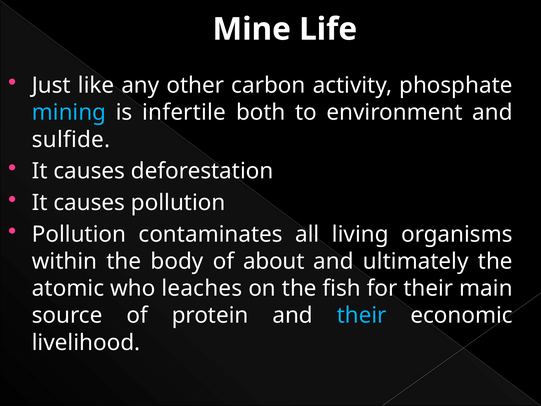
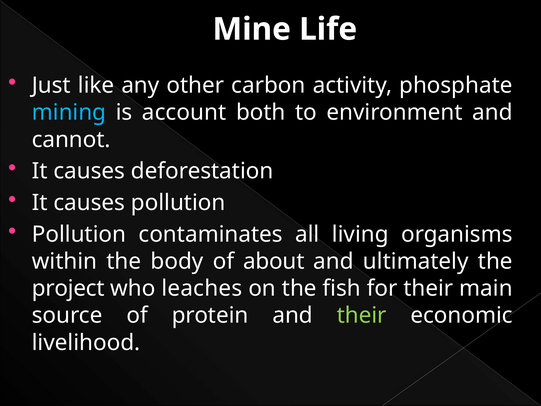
infertile: infertile -> account
sulfide: sulfide -> cannot
atomic: atomic -> project
their at (362, 315) colour: light blue -> light green
